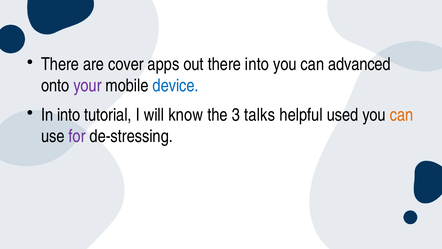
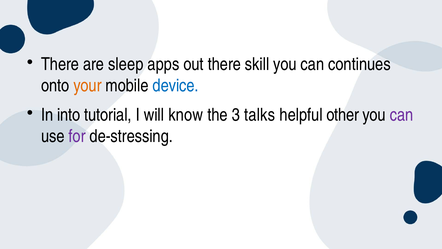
cover: cover -> sleep
there into: into -> skill
advanced: advanced -> continues
your colour: purple -> orange
used: used -> other
can at (402, 115) colour: orange -> purple
